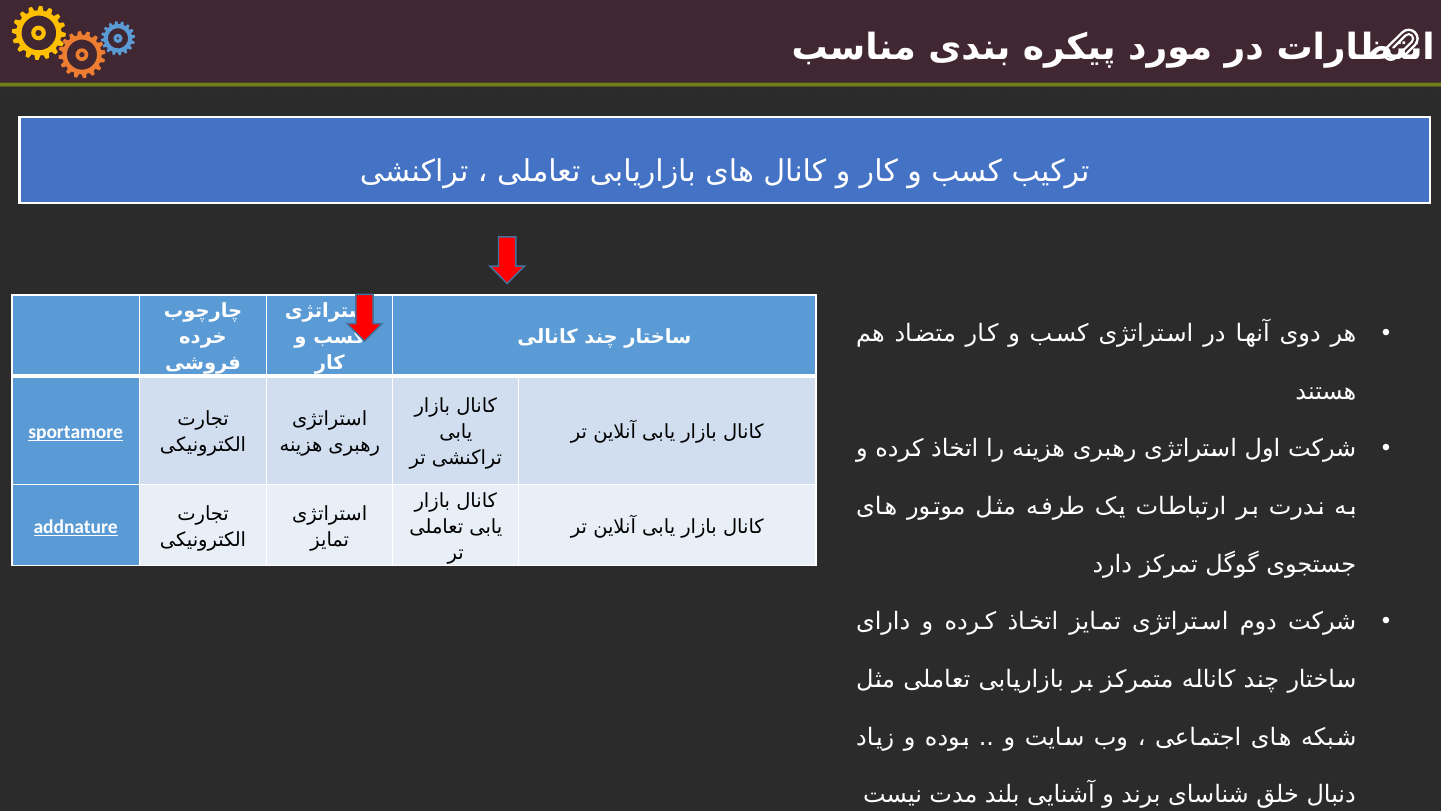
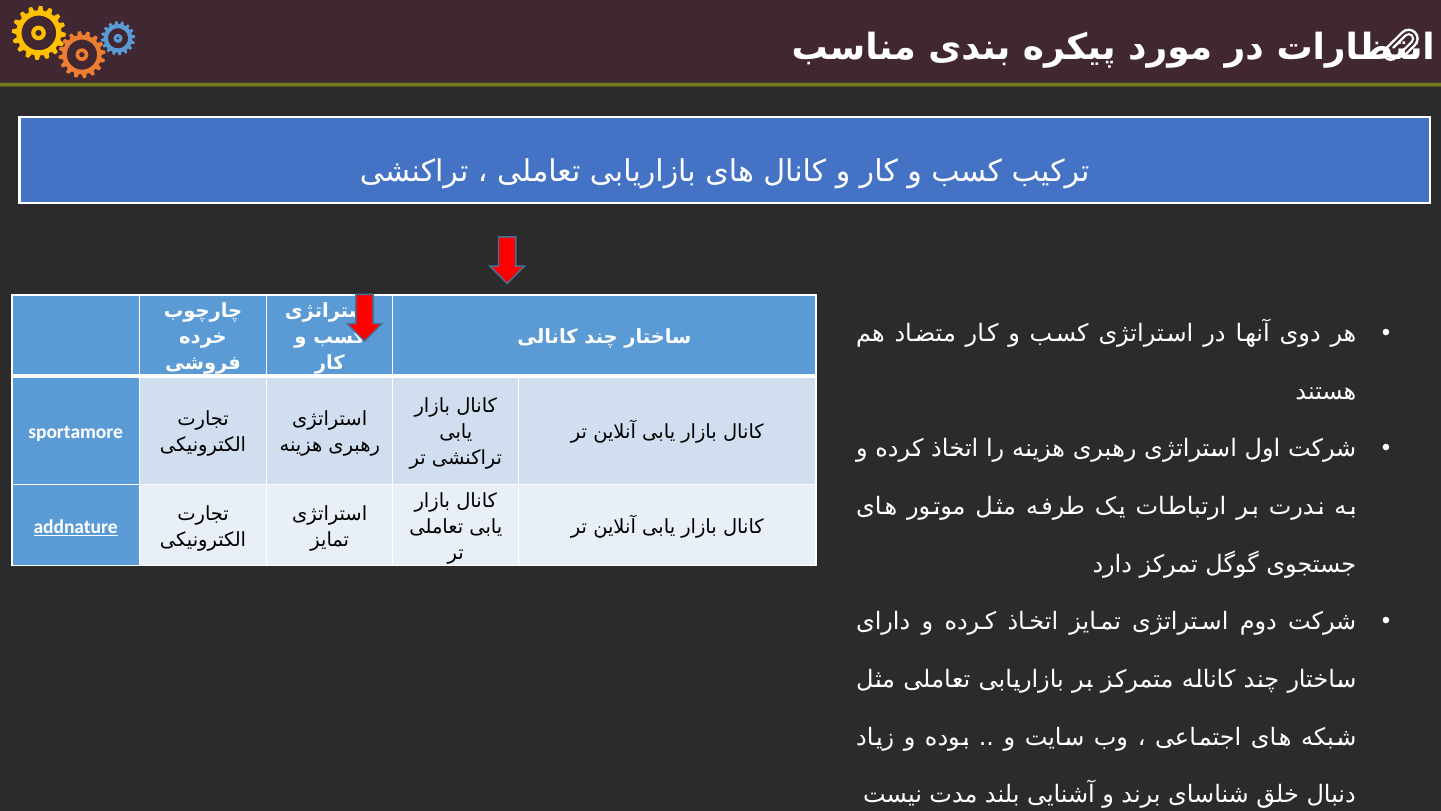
sportamore underline: present -> none
